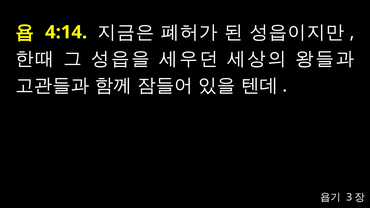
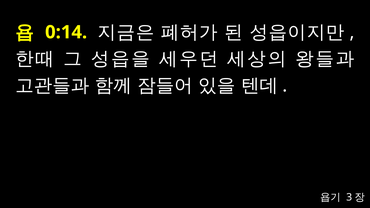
4:14: 4:14 -> 0:14
